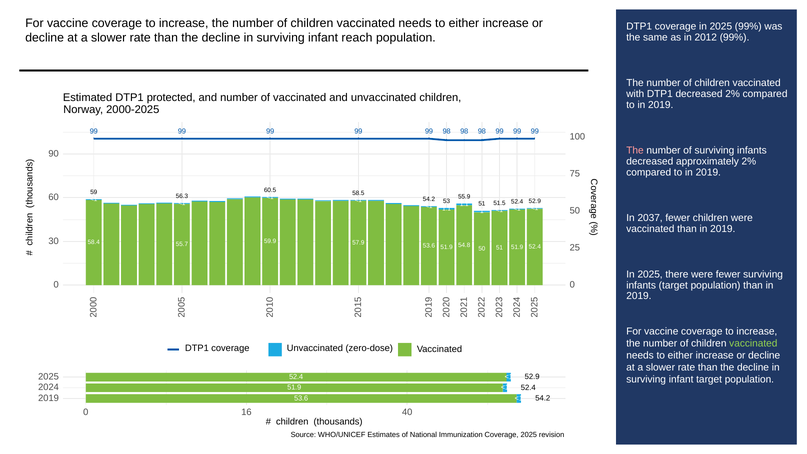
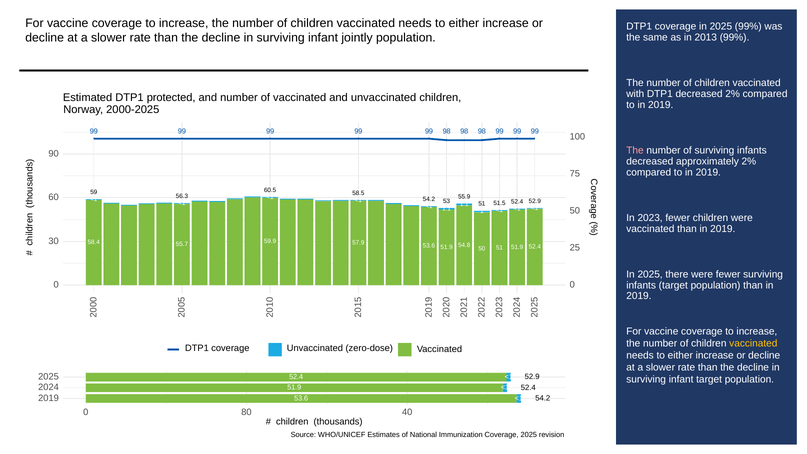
reach: reach -> jointly
2012: 2012 -> 2013
2037: 2037 -> 2023
vaccinated at (753, 343) colour: light green -> yellow
16: 16 -> 80
